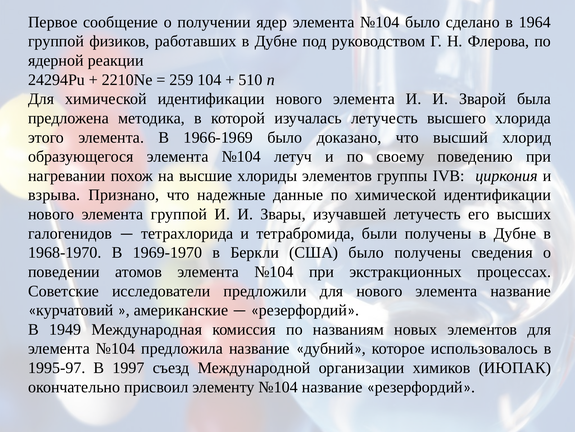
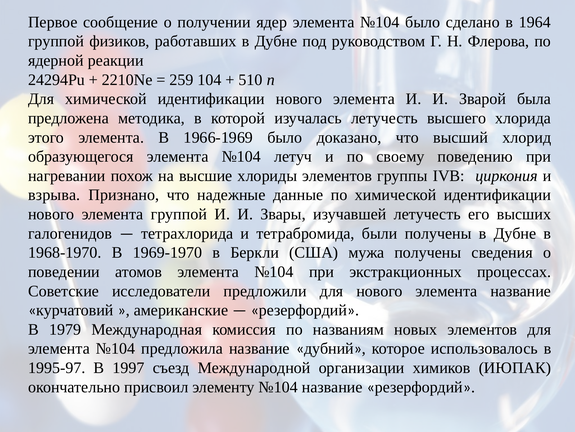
США было: было -> мужа
1949: 1949 -> 1979
